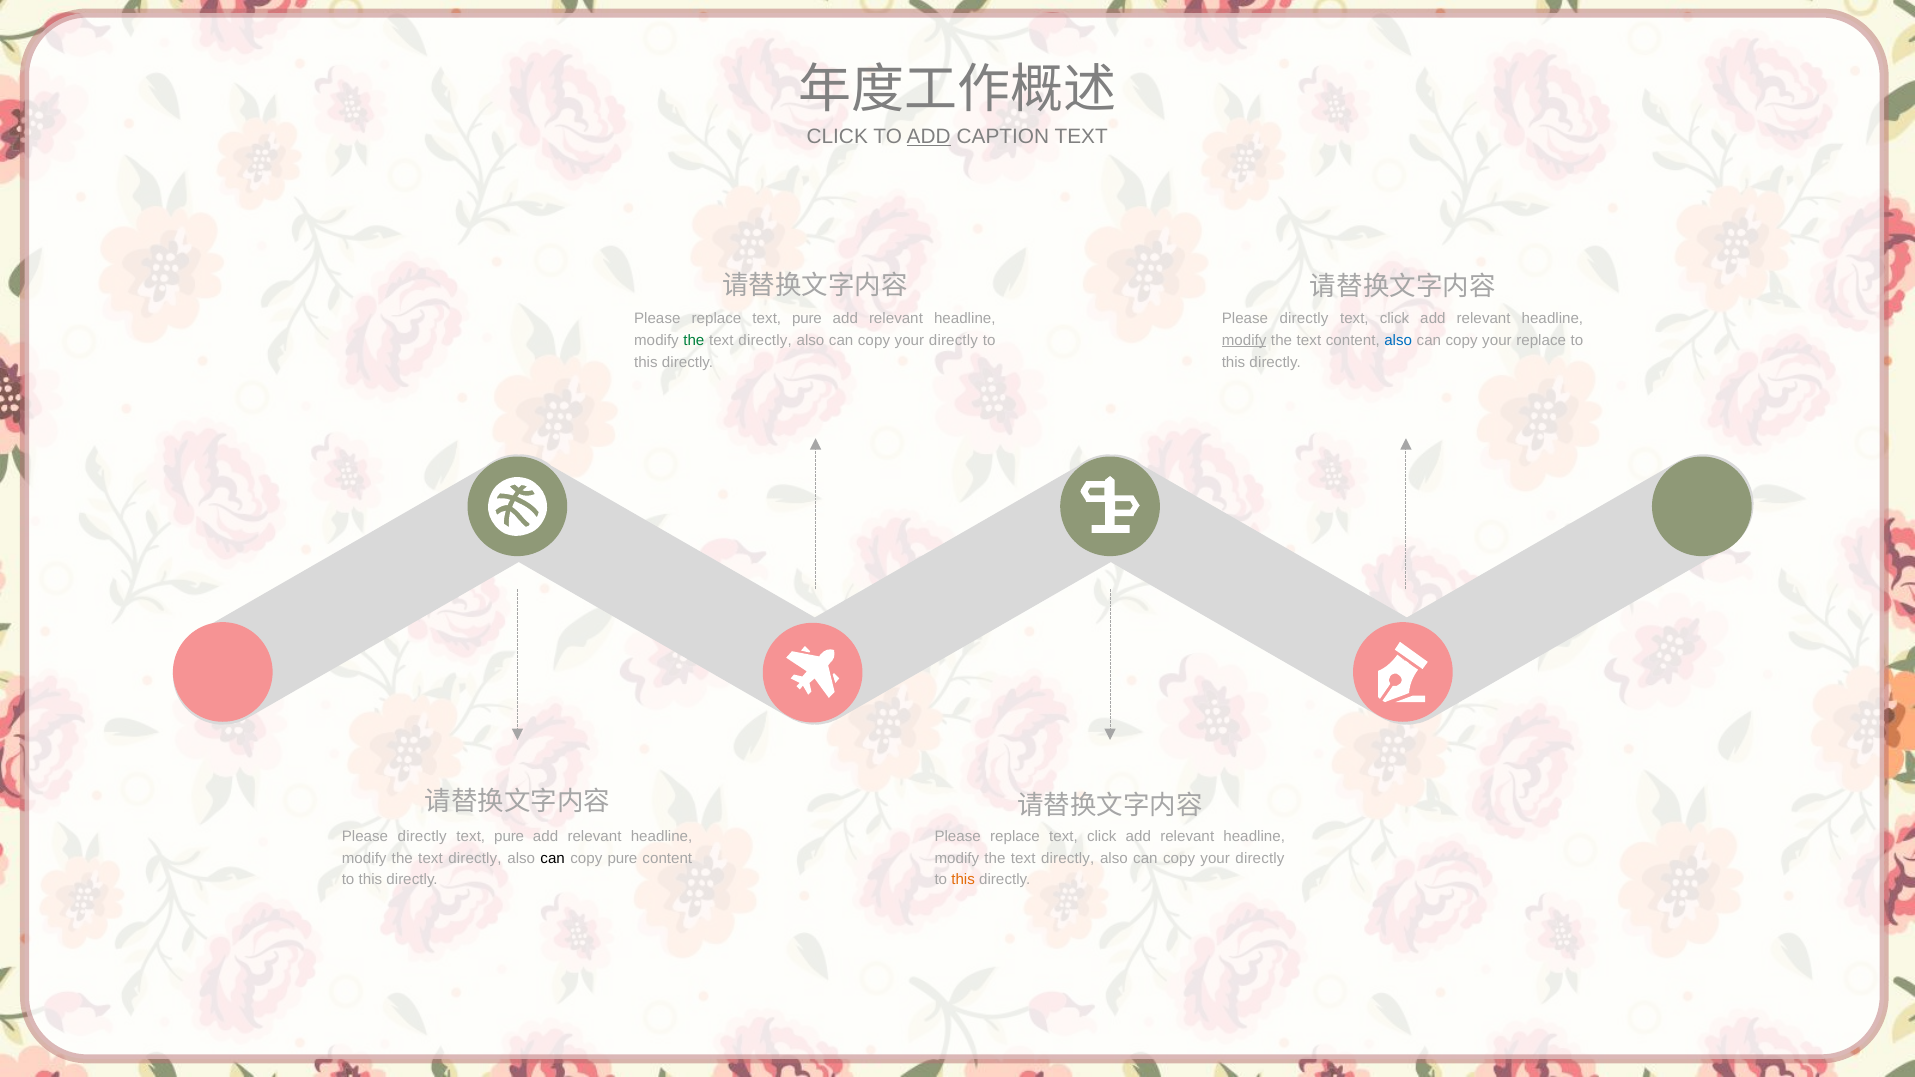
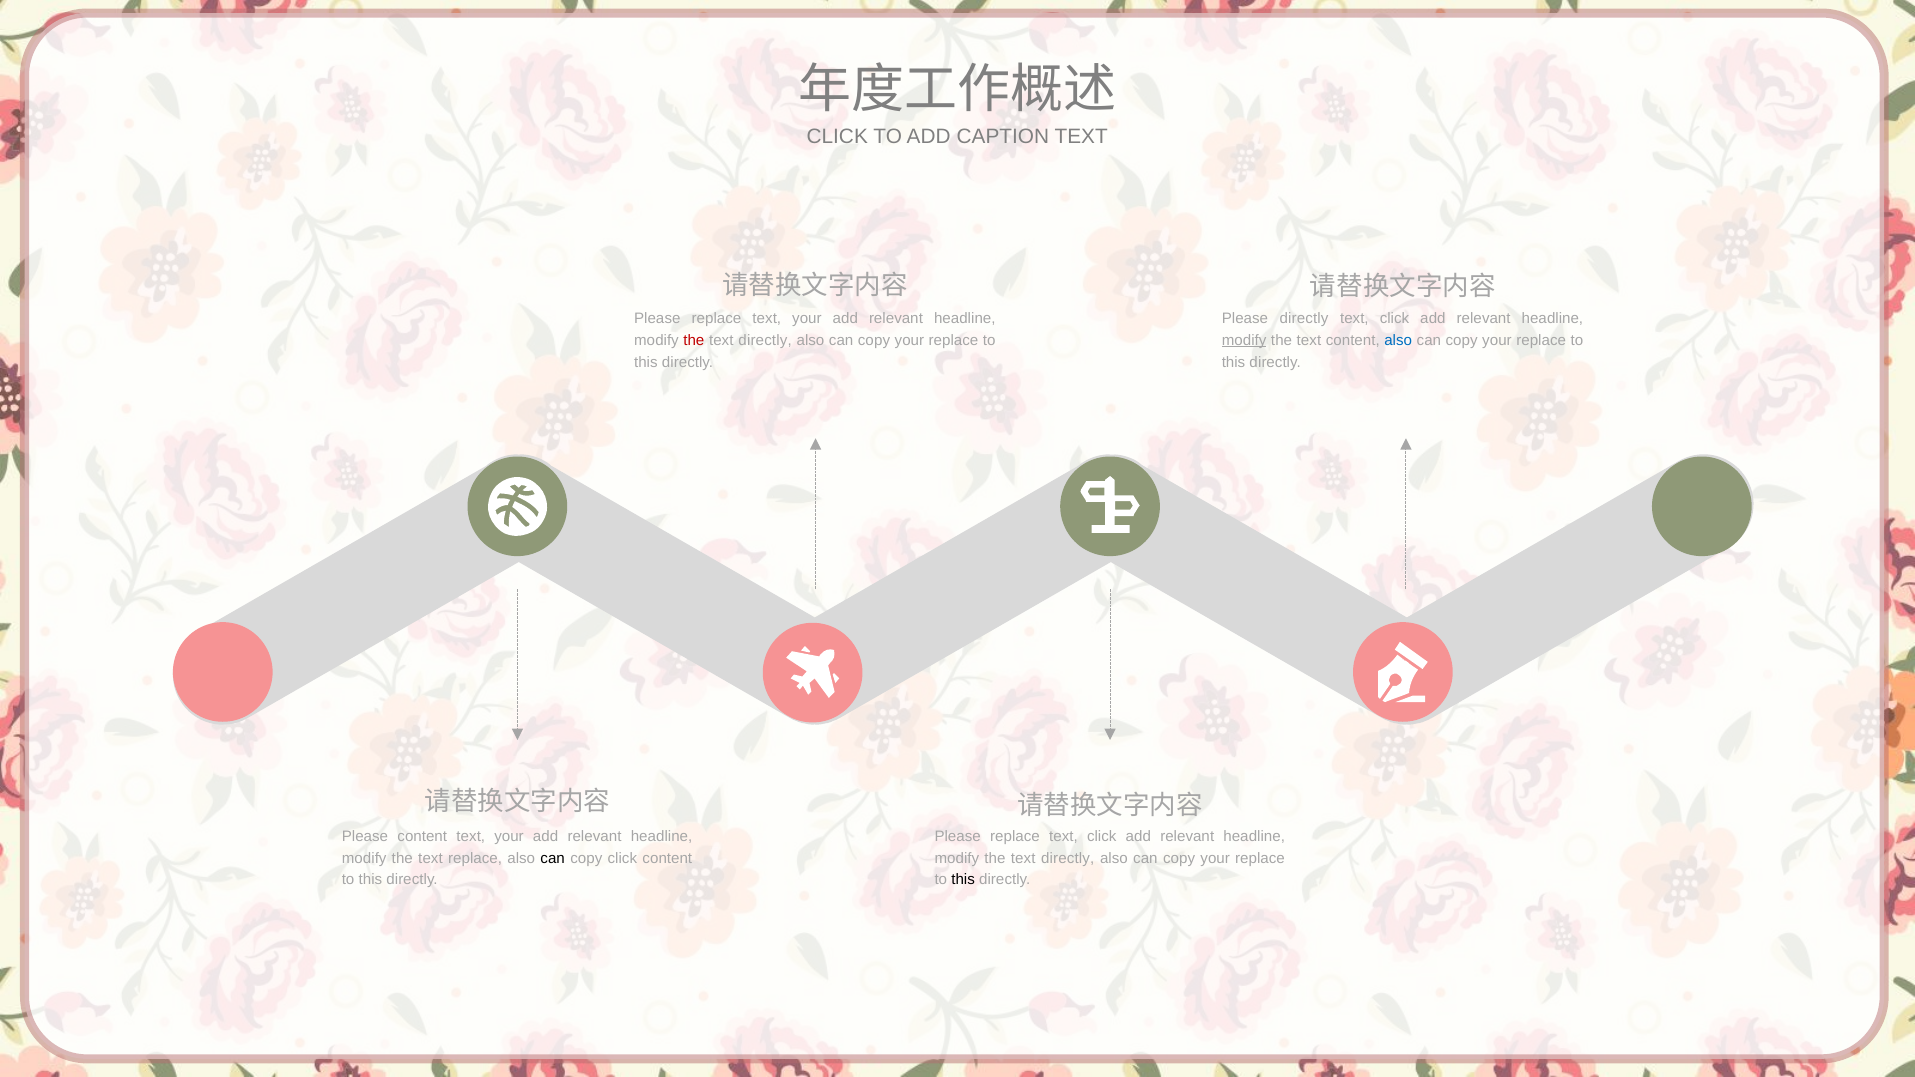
ADD at (929, 137) underline: present -> none
replace text pure: pure -> your
the at (694, 340) colour: green -> red
directly at (953, 340): directly -> replace
directly at (422, 836): directly -> content
pure at (509, 836): pure -> your
directly at (475, 858): directly -> replace
copy pure: pure -> click
directly at (1260, 858): directly -> replace
this at (963, 880) colour: orange -> black
